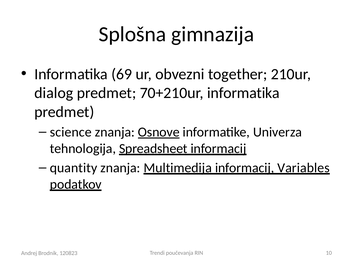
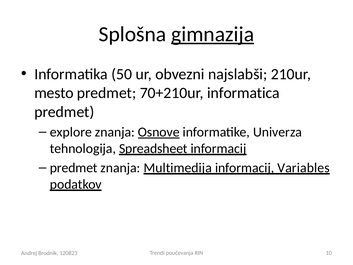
gimnazija underline: none -> present
69: 69 -> 50
together: together -> najslabši
dialog: dialog -> mesto
70+210ur informatika: informatika -> informatica
science: science -> explore
quantity at (74, 168): quantity -> predmet
